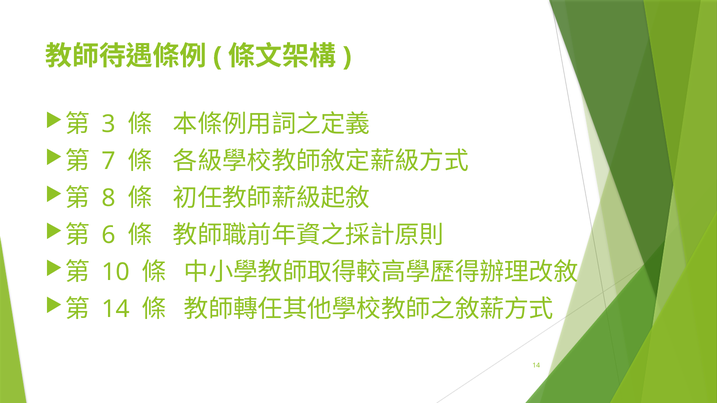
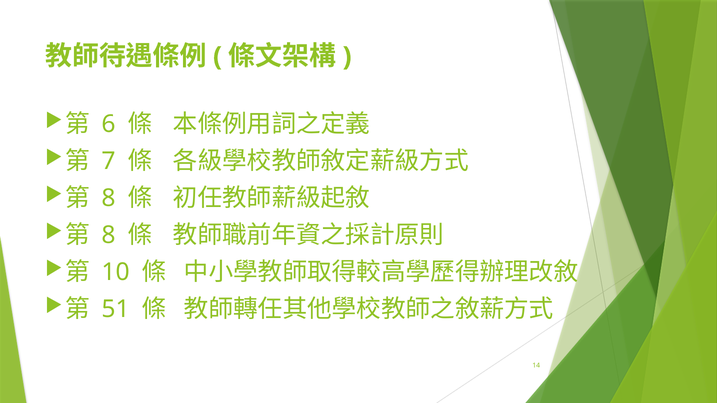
3: 3 -> 6
6 at (108, 235): 6 -> 8
14 at (116, 309): 14 -> 51
